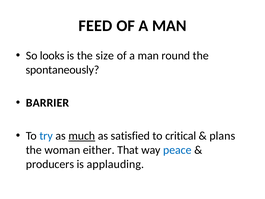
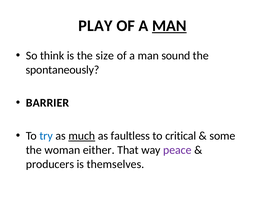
FEED: FEED -> PLAY
MAN at (169, 26) underline: none -> present
looks: looks -> think
round: round -> sound
satisfied: satisfied -> faultless
plans: plans -> some
peace colour: blue -> purple
applauding: applauding -> themselves
